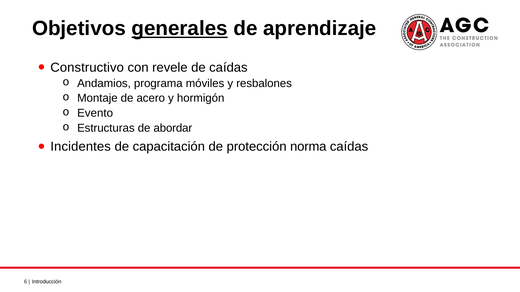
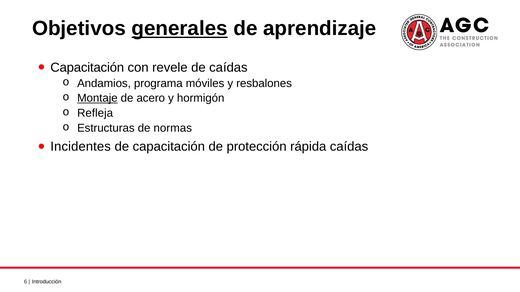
Constructivo at (87, 68): Constructivo -> Capacitación
Montaje underline: none -> present
Evento: Evento -> Refleja
abordar: abordar -> normas
norma: norma -> rápida
